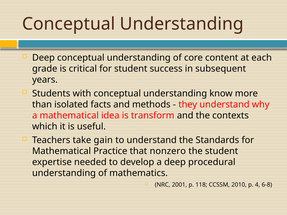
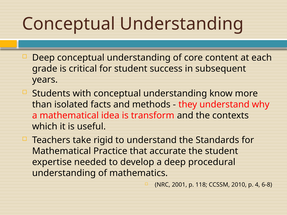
gain: gain -> rigid
nonzero: nonzero -> accurate
